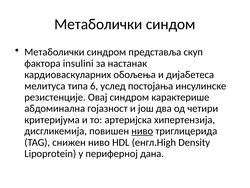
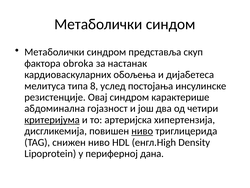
insulini: insulini -> obroka
6: 6 -> 8
критеријума underline: none -> present
